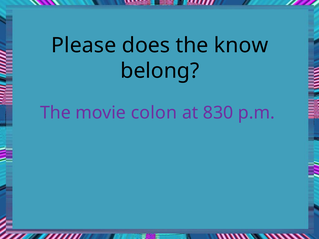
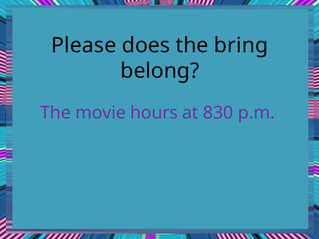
know: know -> bring
colon: colon -> hours
